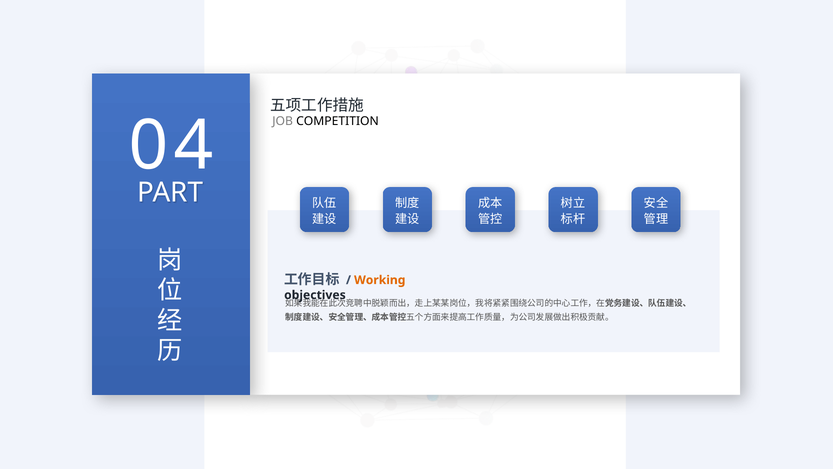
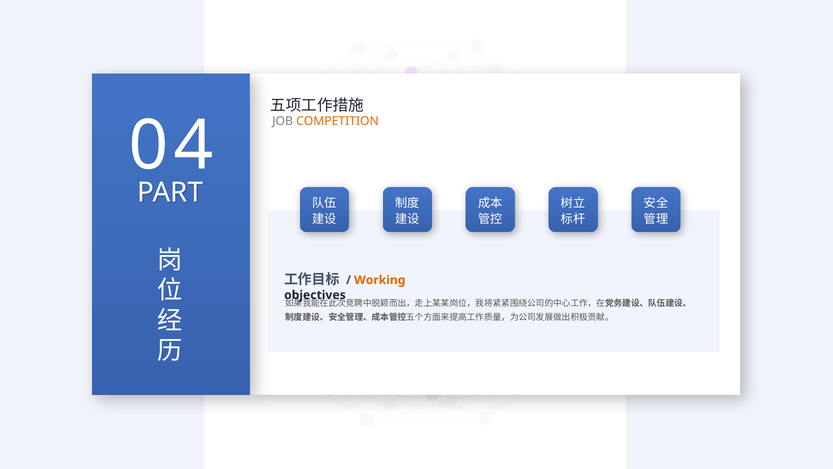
COMPETITION colour: black -> orange
